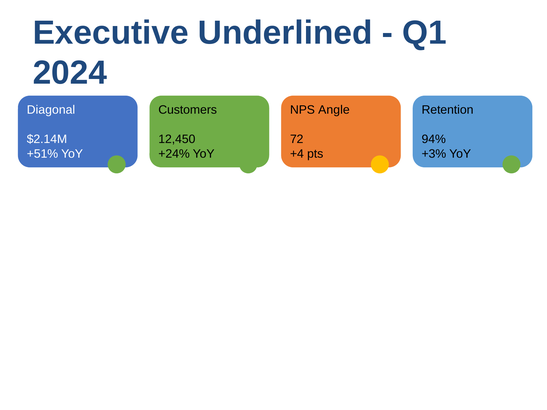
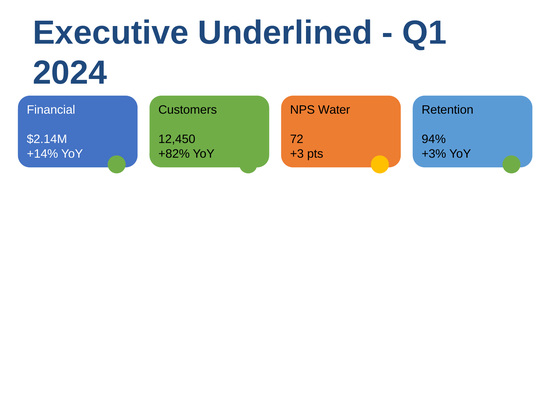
Diagonal: Diagonal -> Financial
Angle: Angle -> Water
+51%: +51% -> +14%
+24%: +24% -> +82%
+4: +4 -> +3
